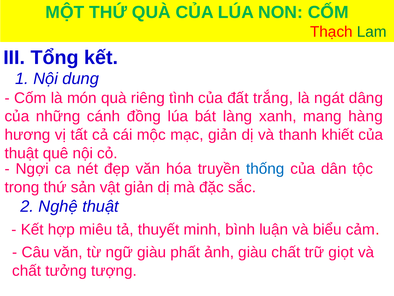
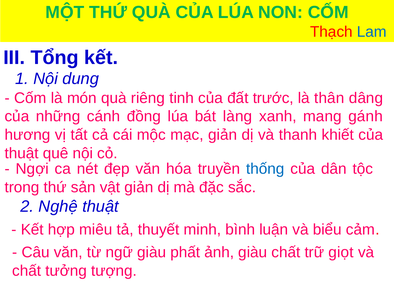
Lam colour: green -> blue
tình: tình -> tinh
trắng: trắng -> trước
ngát: ngát -> thân
hàng: hàng -> gánh
